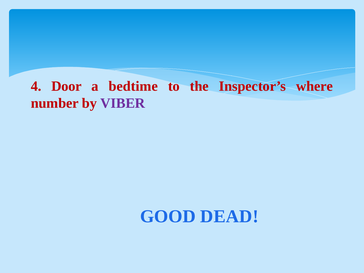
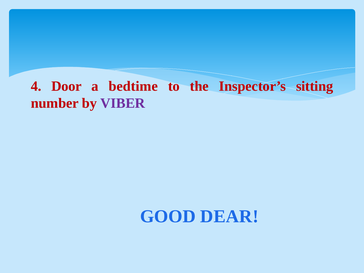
where: where -> sitting
DEAD: DEAD -> DEAR
